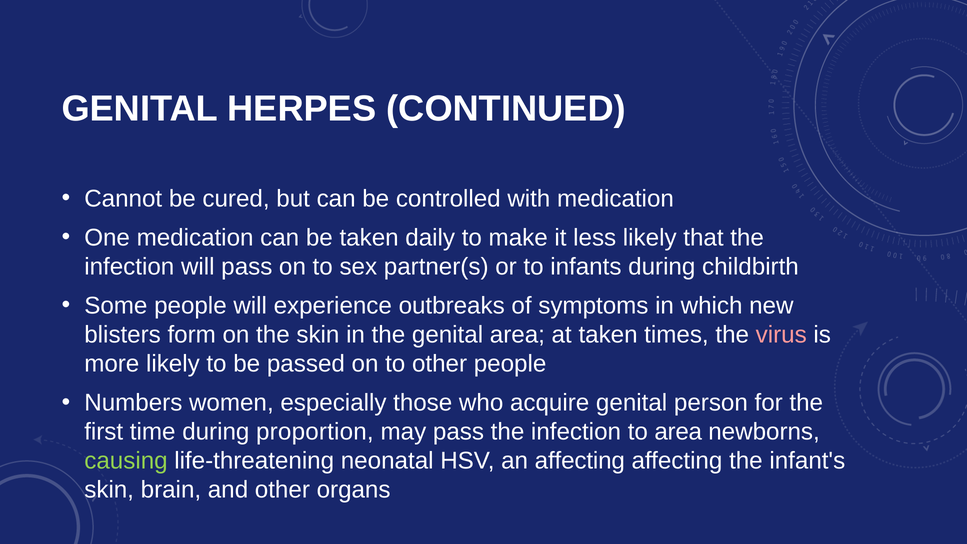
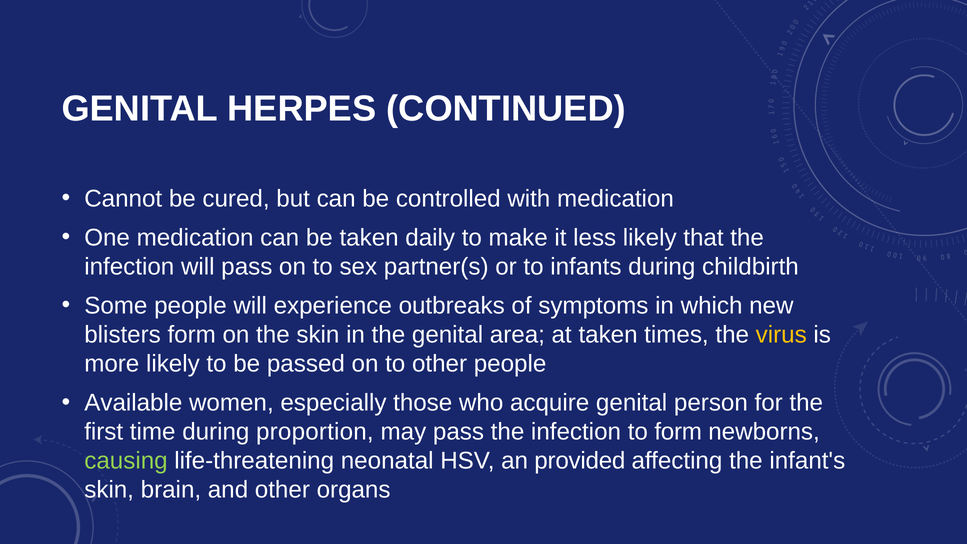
virus colour: pink -> yellow
Numbers: Numbers -> Available
to area: area -> form
an affecting: affecting -> provided
